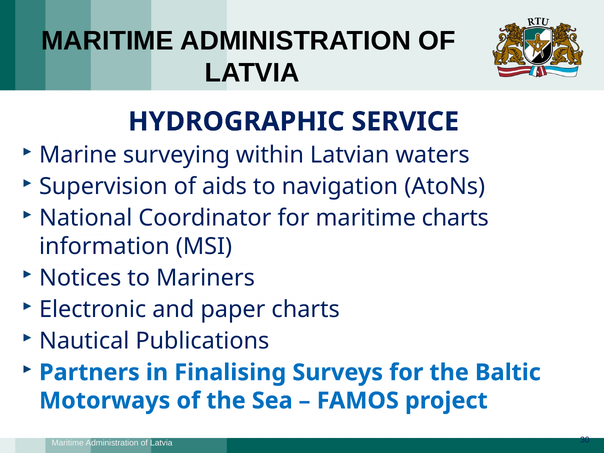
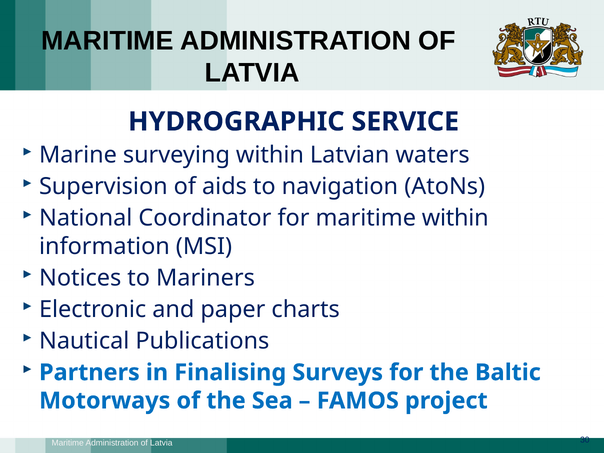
maritime charts: charts -> within
